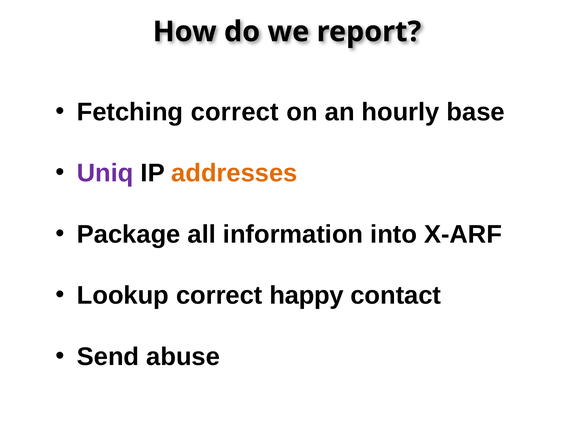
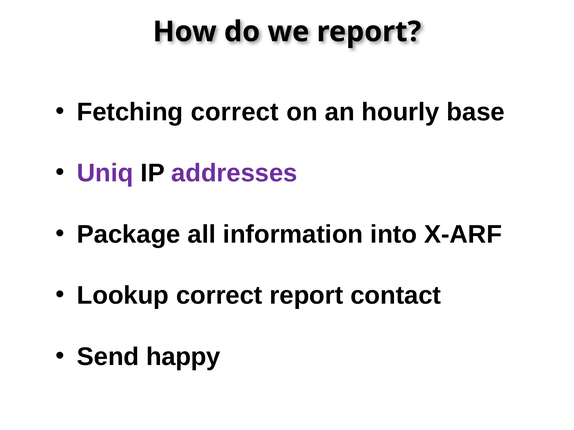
addresses colour: orange -> purple
correct happy: happy -> report
abuse: abuse -> happy
